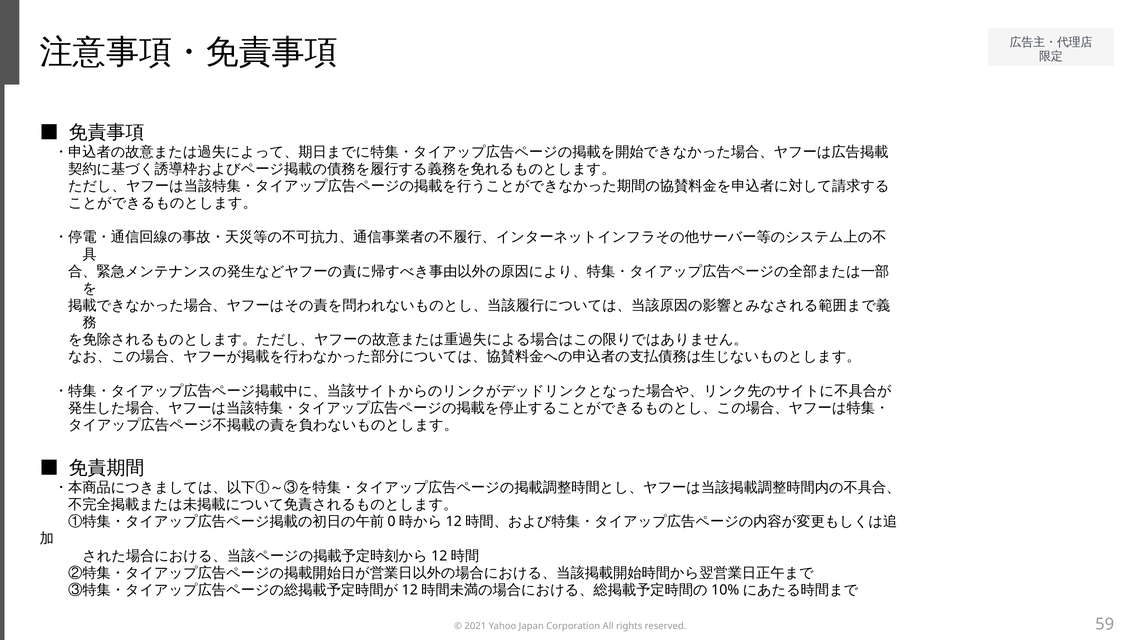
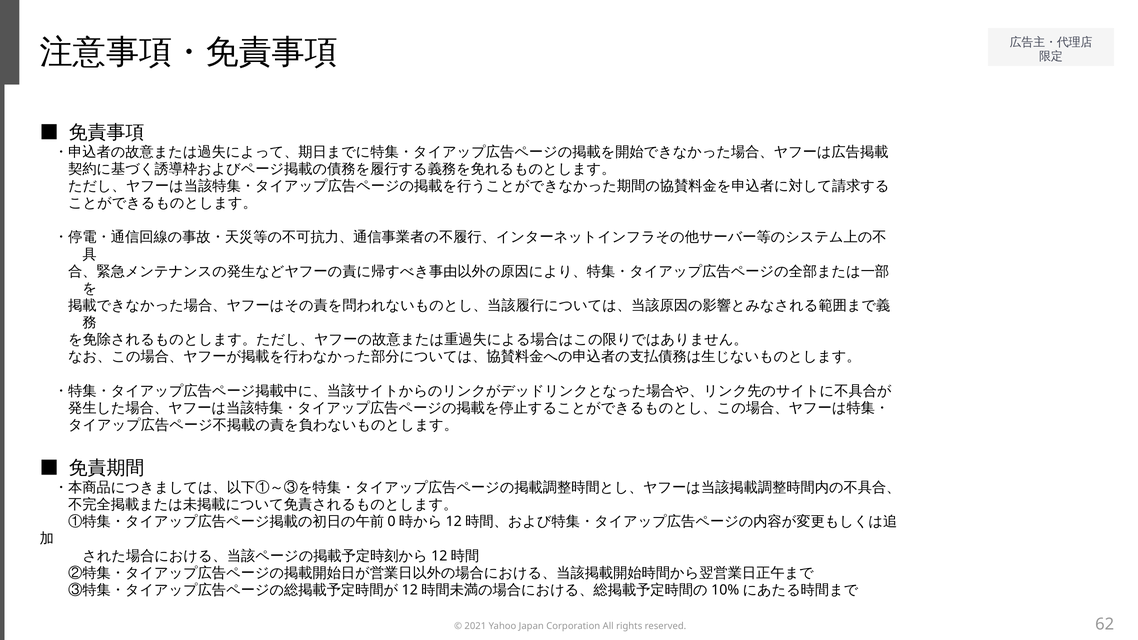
59: 59 -> 62
